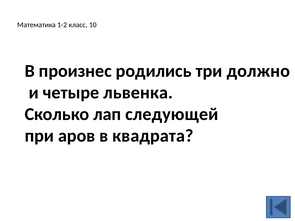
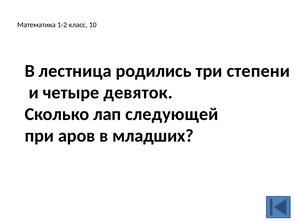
произнес: произнес -> лестница
должно: должно -> степени
львенка: львенка -> девяток
квадрата: квадрата -> младших
